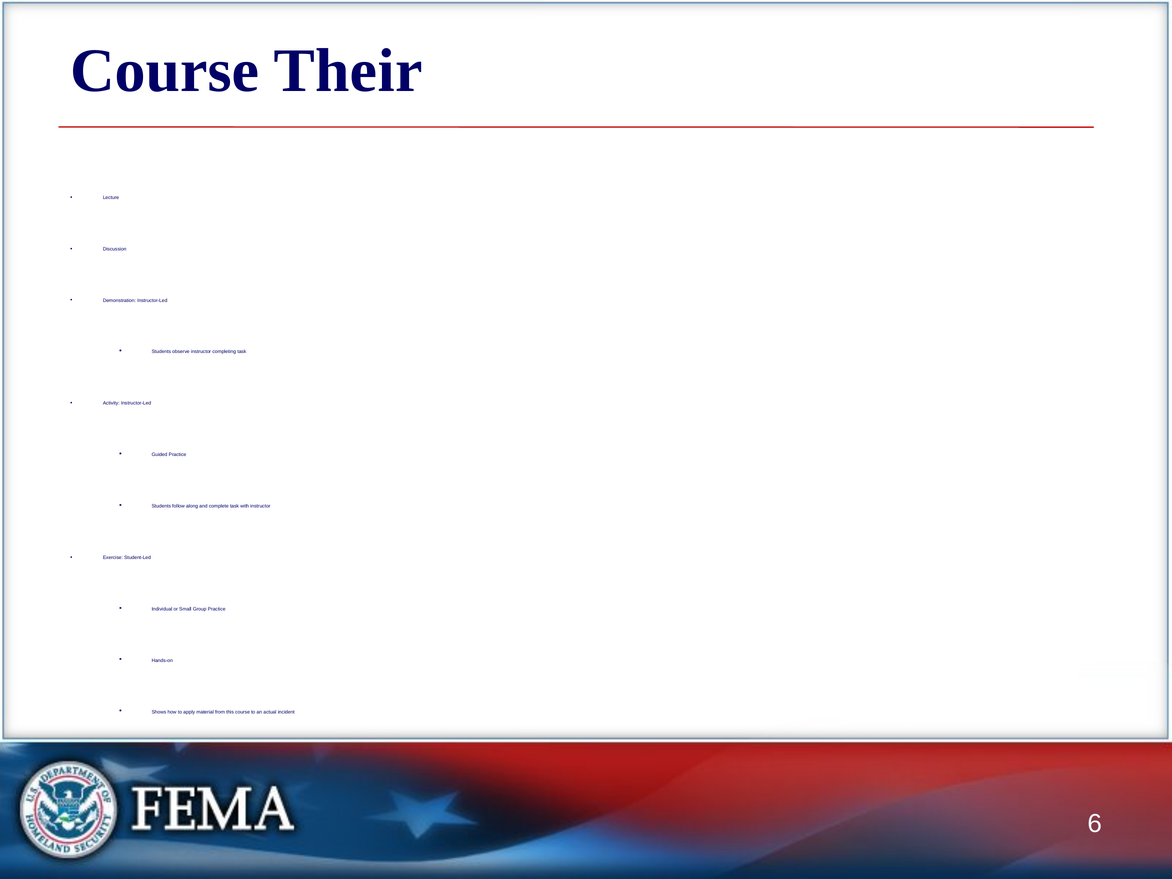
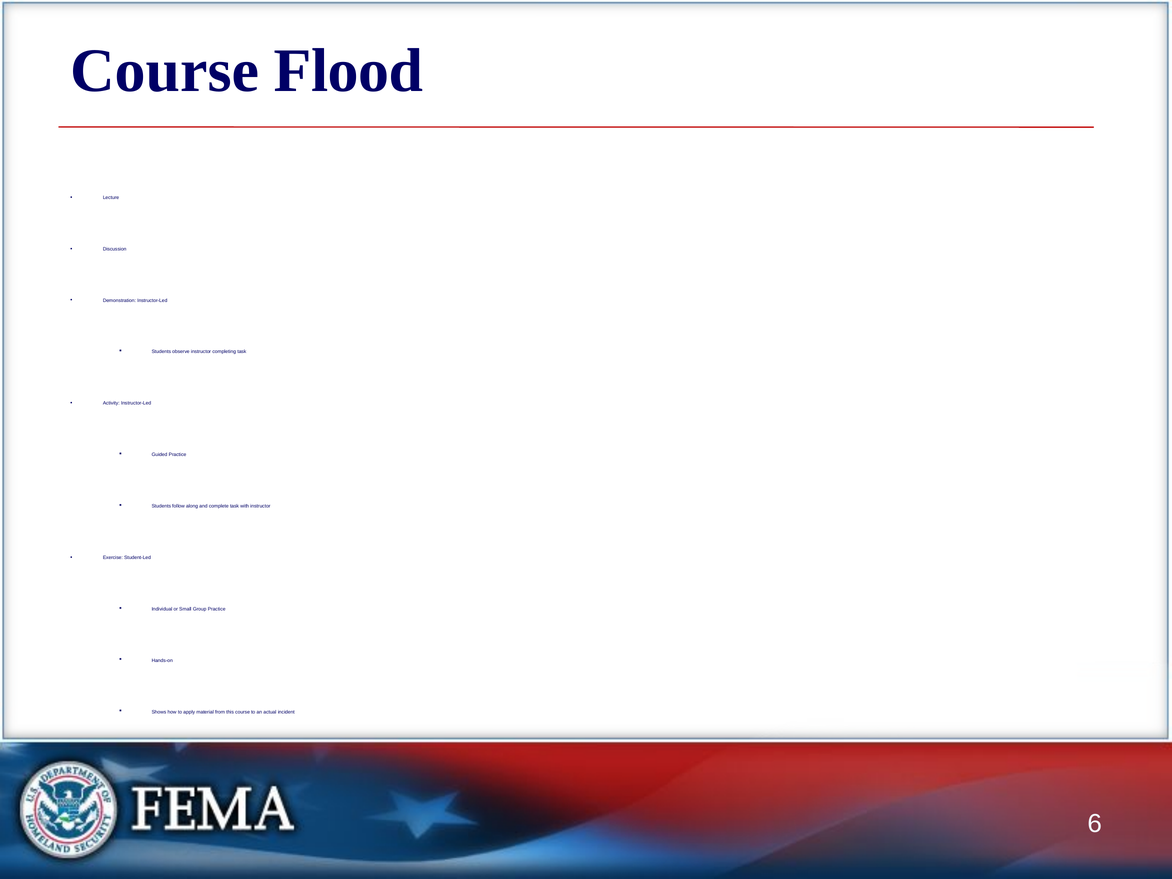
Their: Their -> Flood
